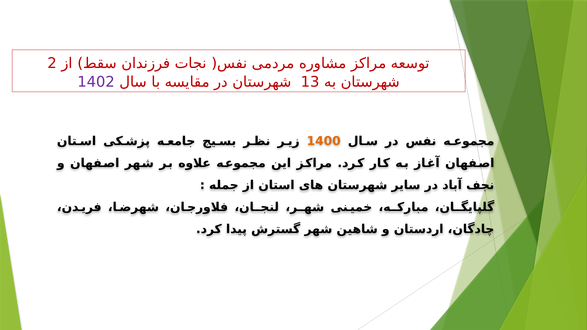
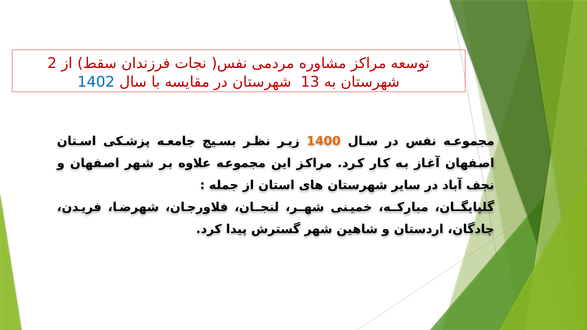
1402 colour: purple -> blue
